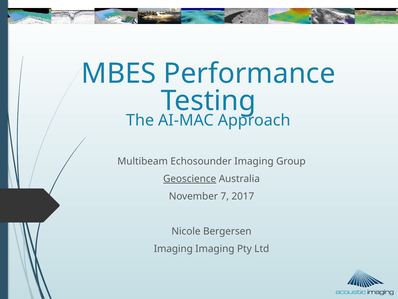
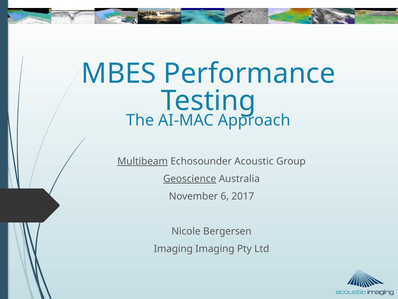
Multibeam underline: none -> present
Echosounder Imaging: Imaging -> Acoustic
7: 7 -> 6
